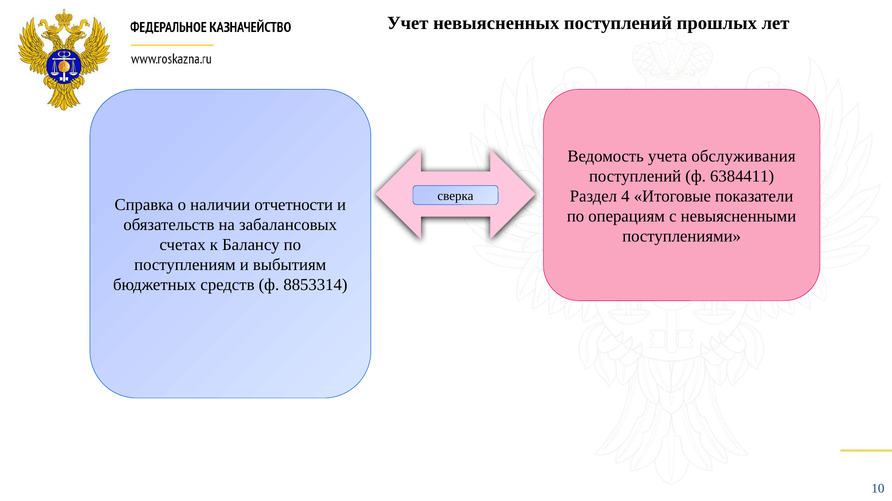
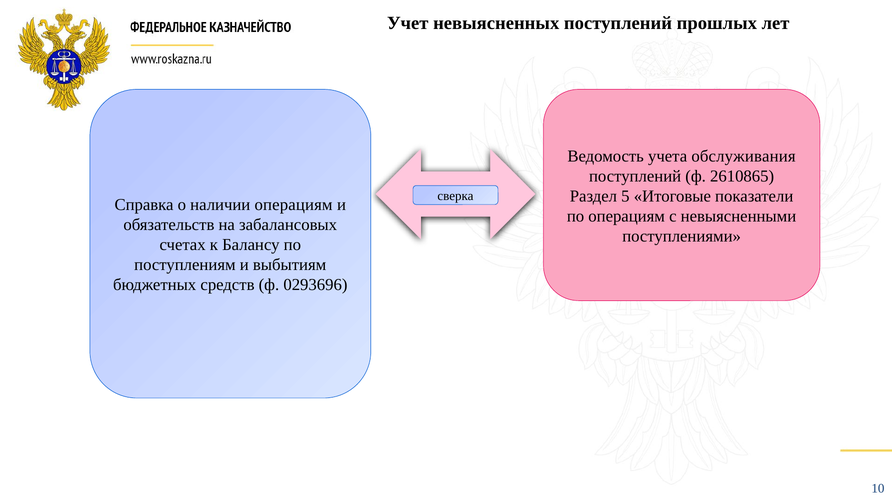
6384411: 6384411 -> 2610865
4: 4 -> 5
наличии отчетности: отчетности -> операциям
8853314: 8853314 -> 0293696
